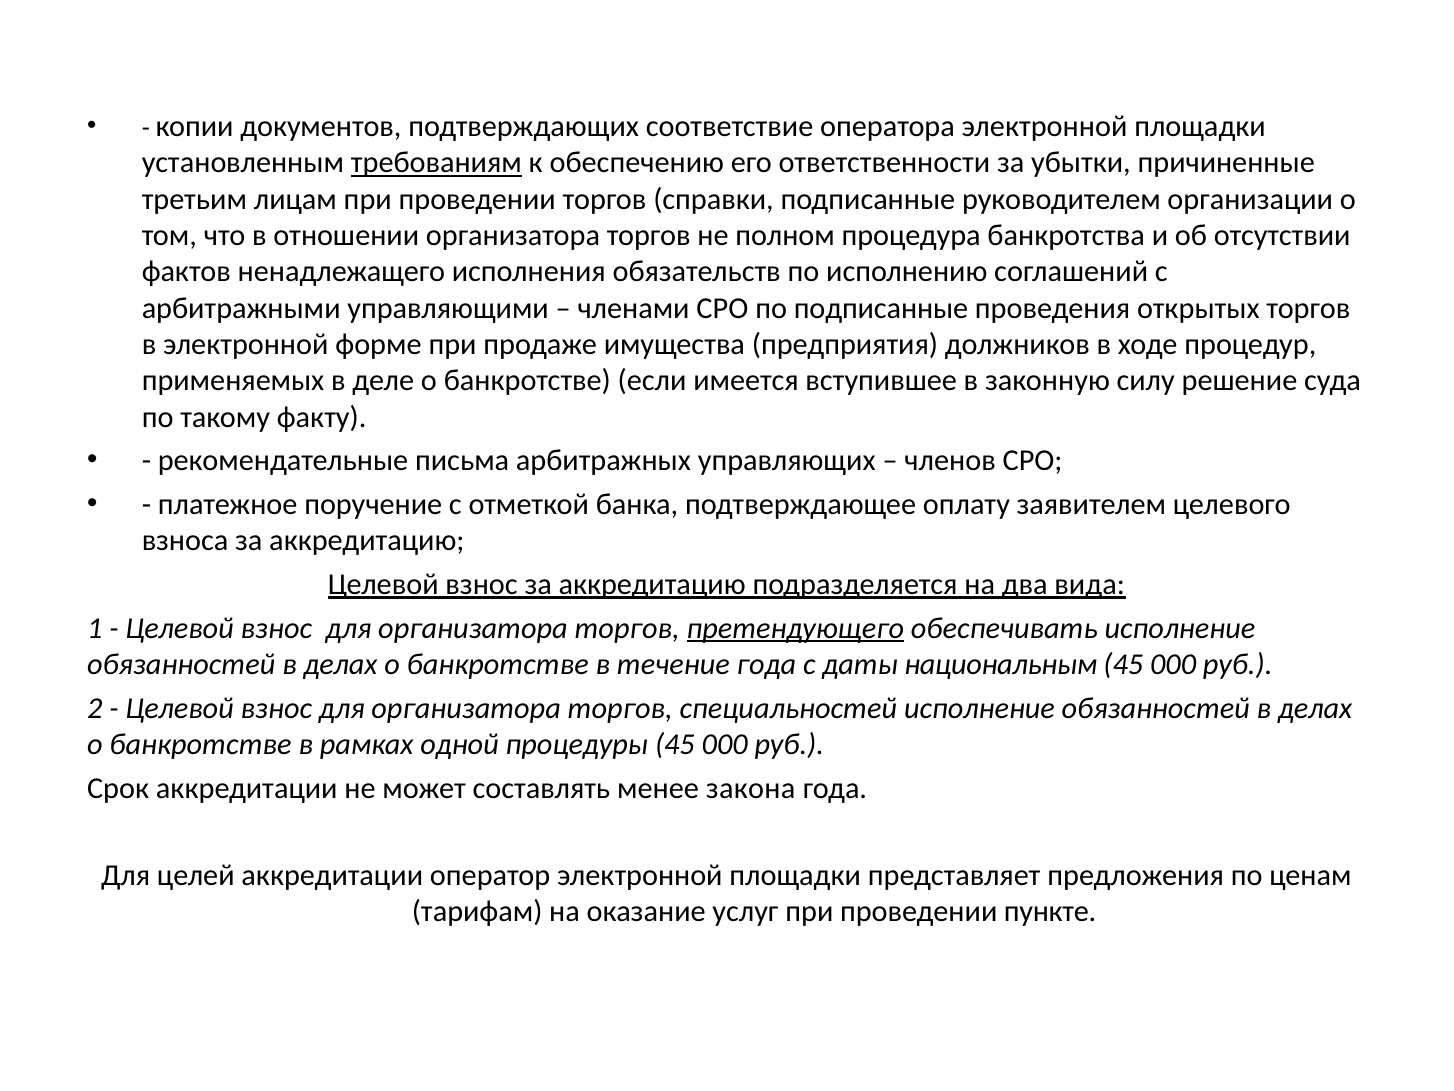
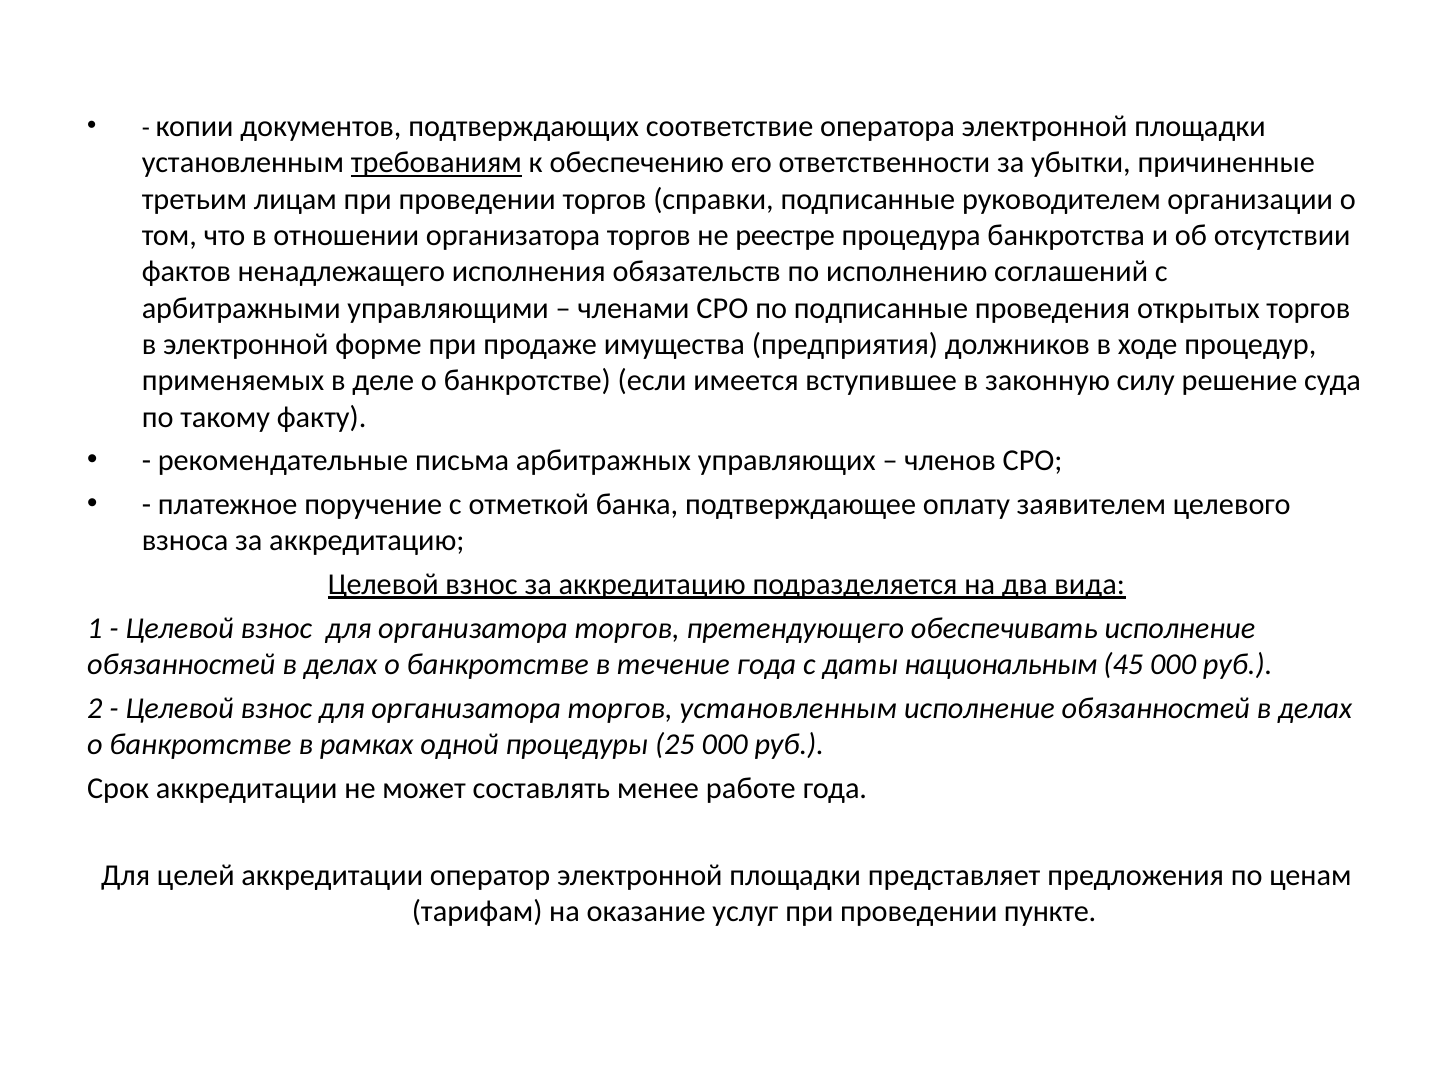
полном: полном -> реестре
претендующего underline: present -> none
торгов специальностей: специальностей -> установленным
процедуры 45: 45 -> 25
закона: закона -> работе
